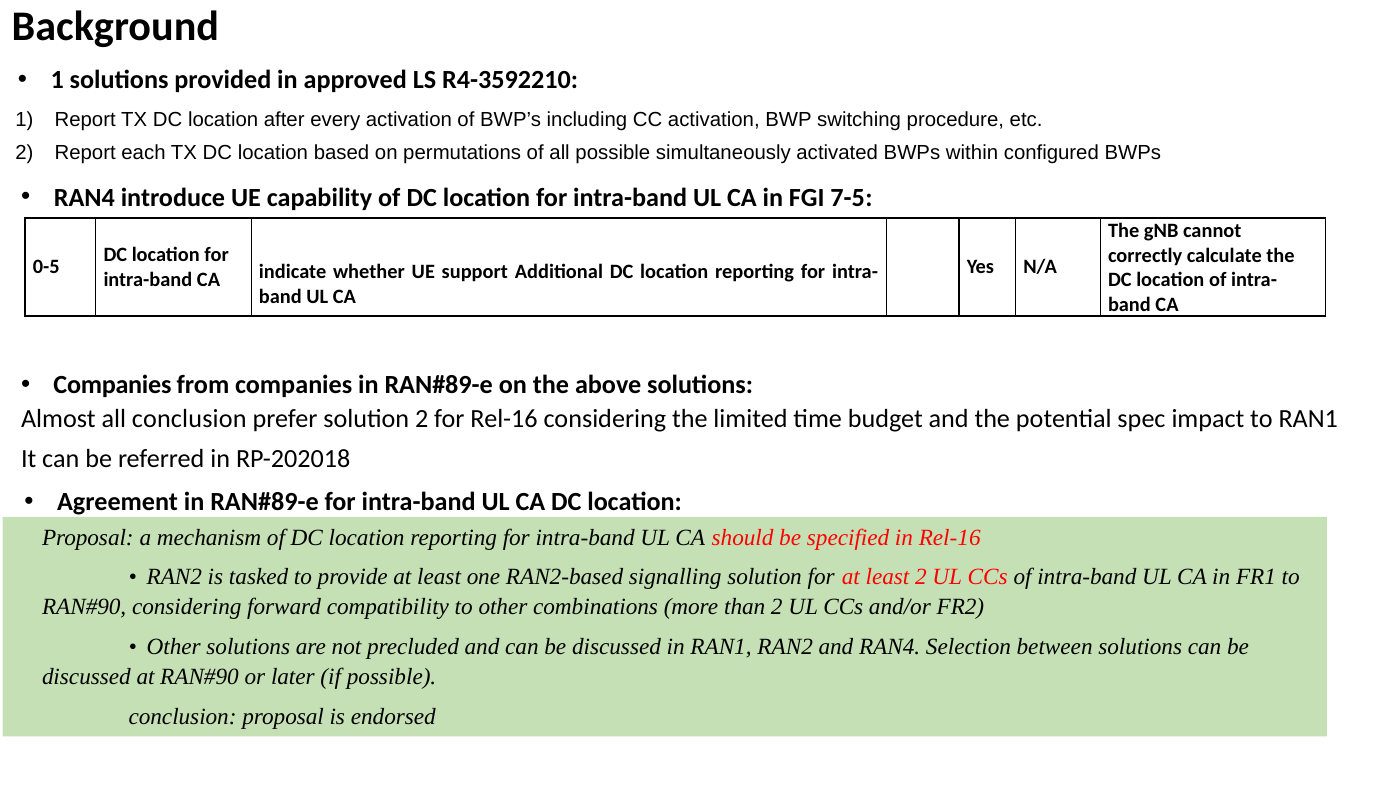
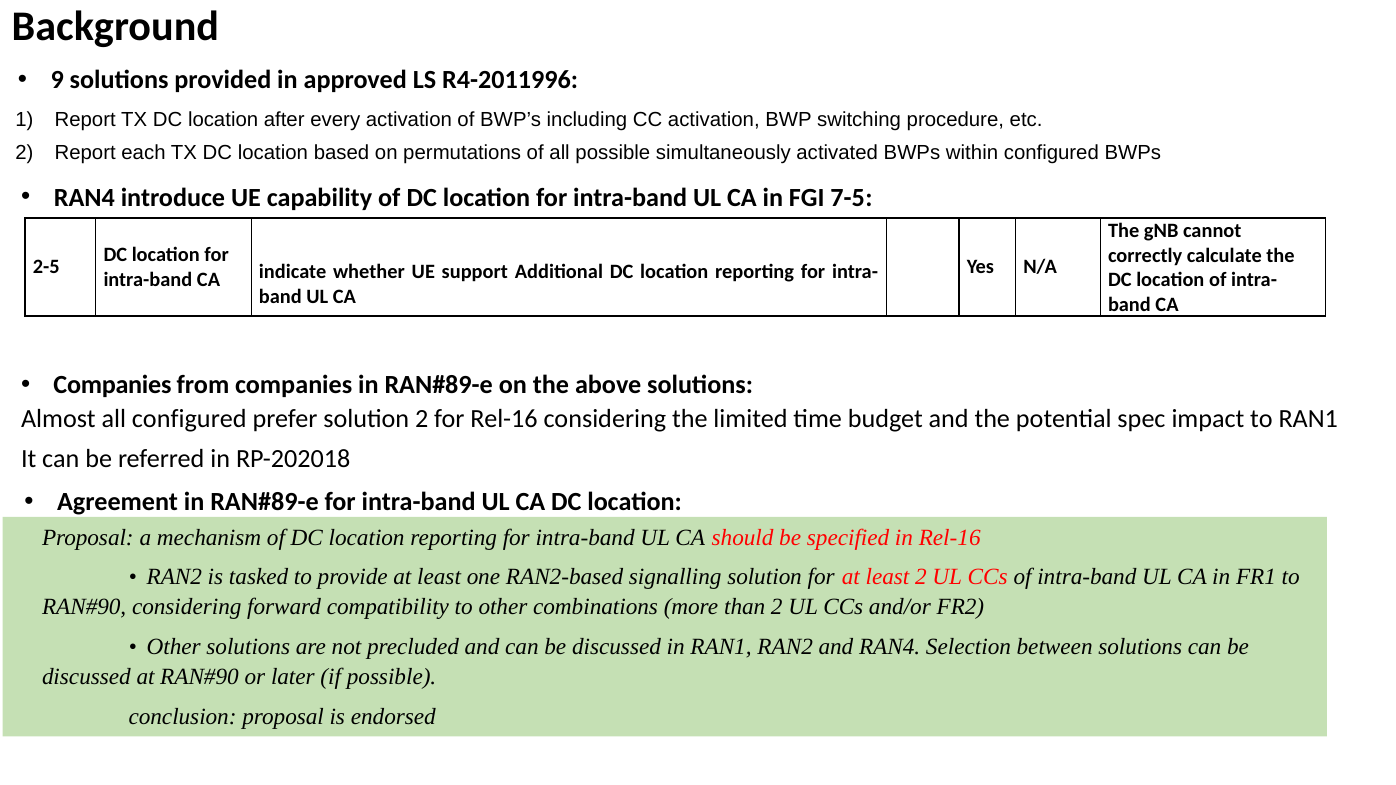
1 at (57, 80): 1 -> 9
R4-3592210: R4-3592210 -> R4-2011996
0-5: 0-5 -> 2-5
all conclusion: conclusion -> configured
